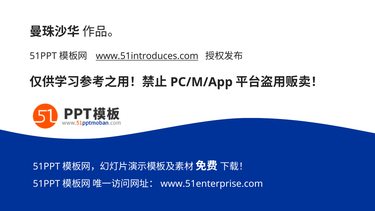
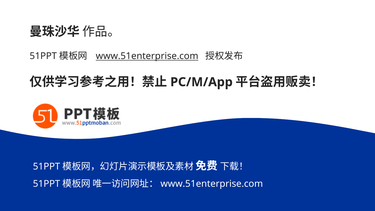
www.51introduces.com at (147, 56): www.51introduces.com -> www.51enterprise.com
